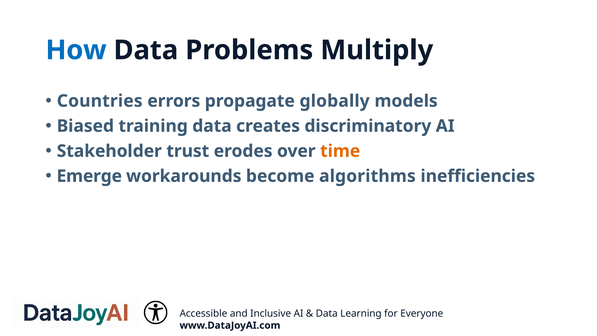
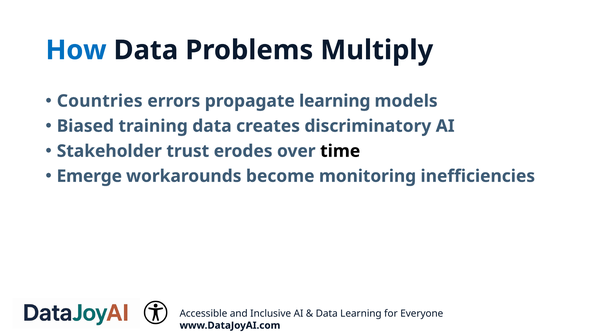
propagate globally: globally -> learning
time colour: orange -> black
algorithms: algorithms -> monitoring
